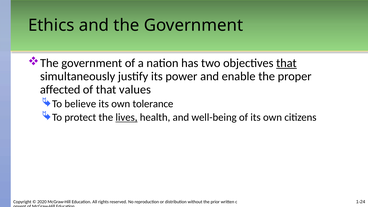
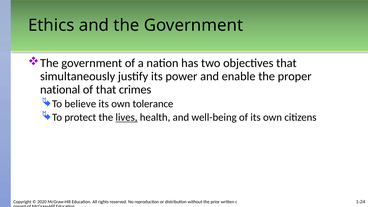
that at (286, 63) underline: present -> none
affected: affected -> national
values: values -> crimes
